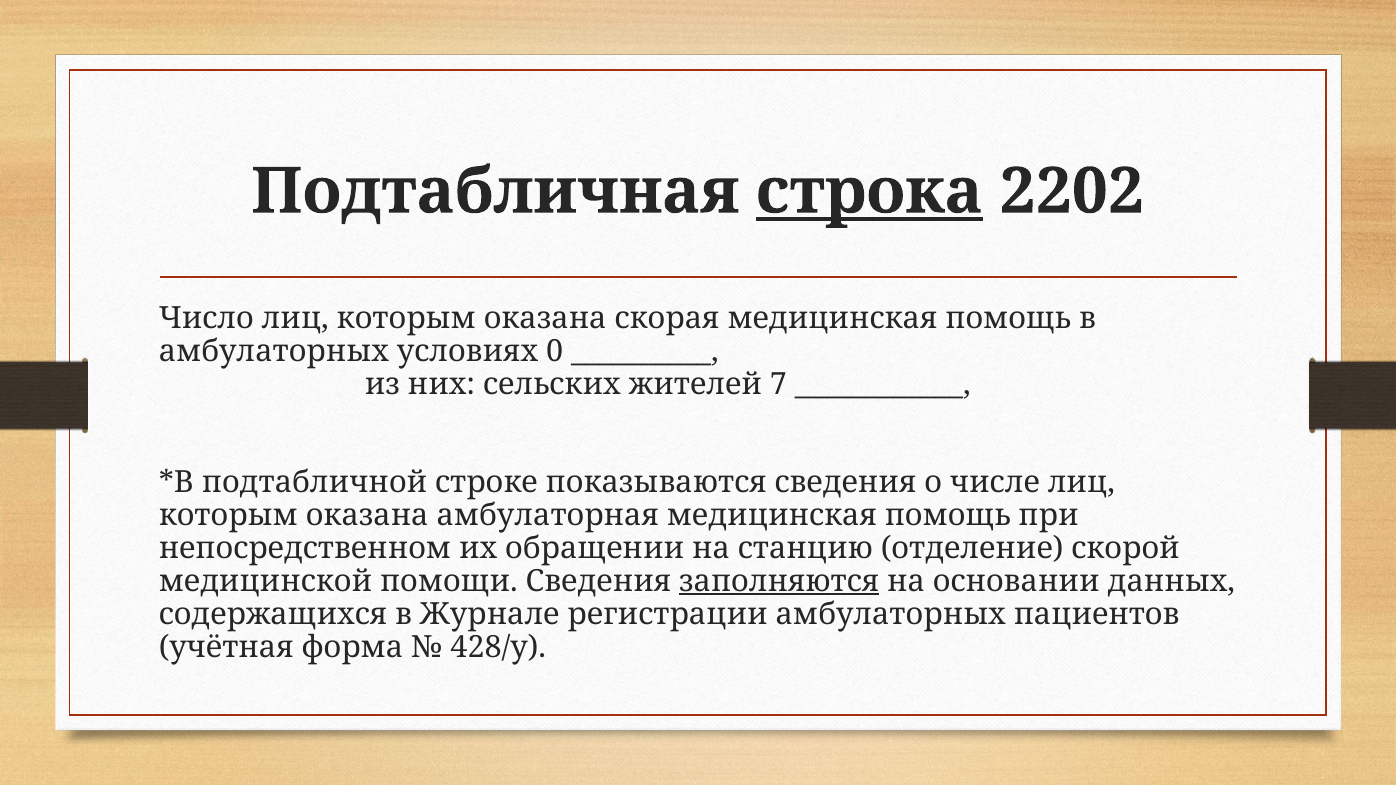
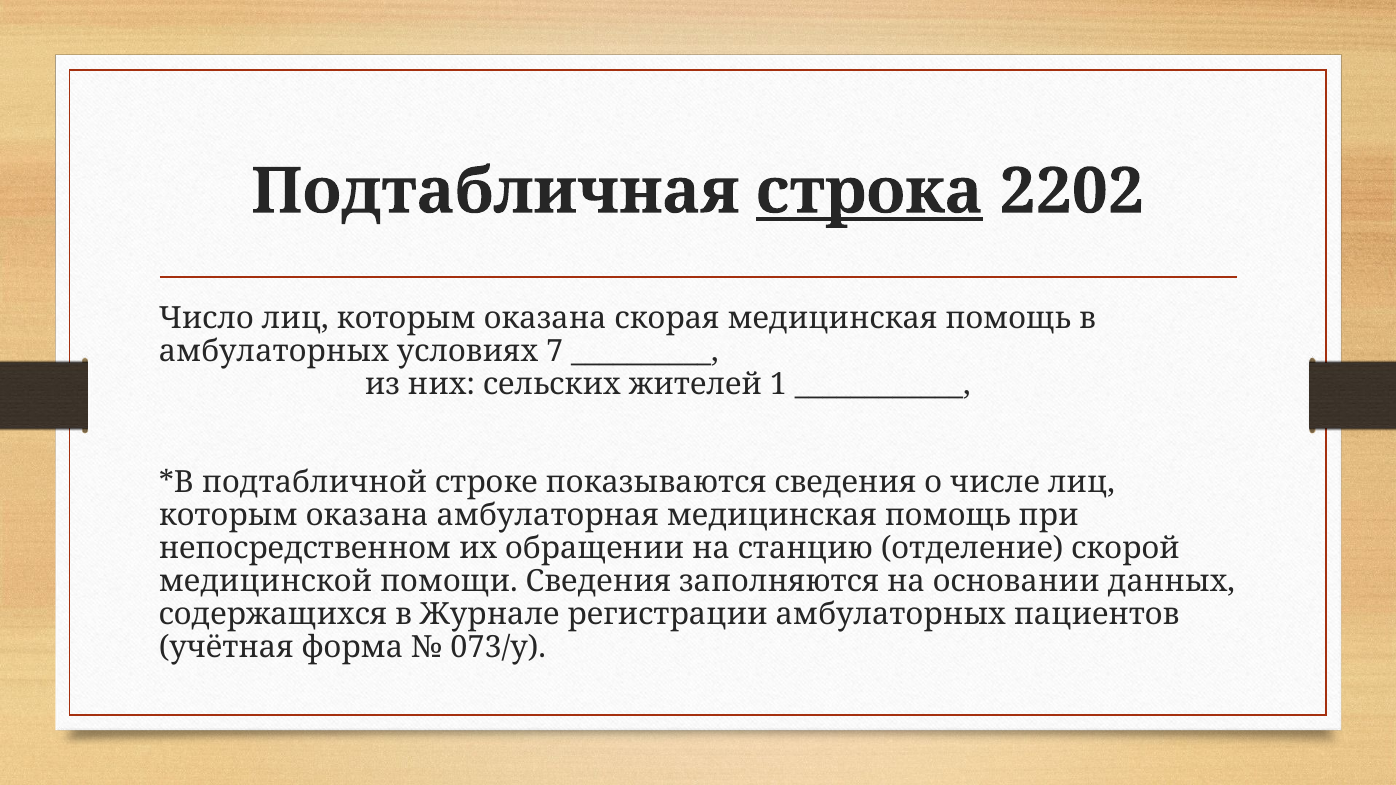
0: 0 -> 7
7: 7 -> 1
заполняются underline: present -> none
428/у: 428/у -> 073/у
